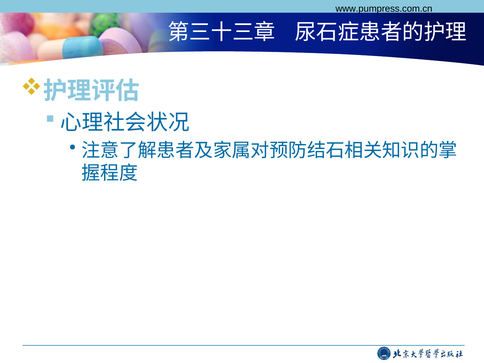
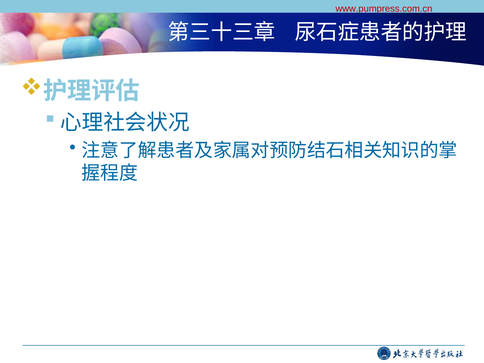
www.pumpress.com.cn colour: black -> red
